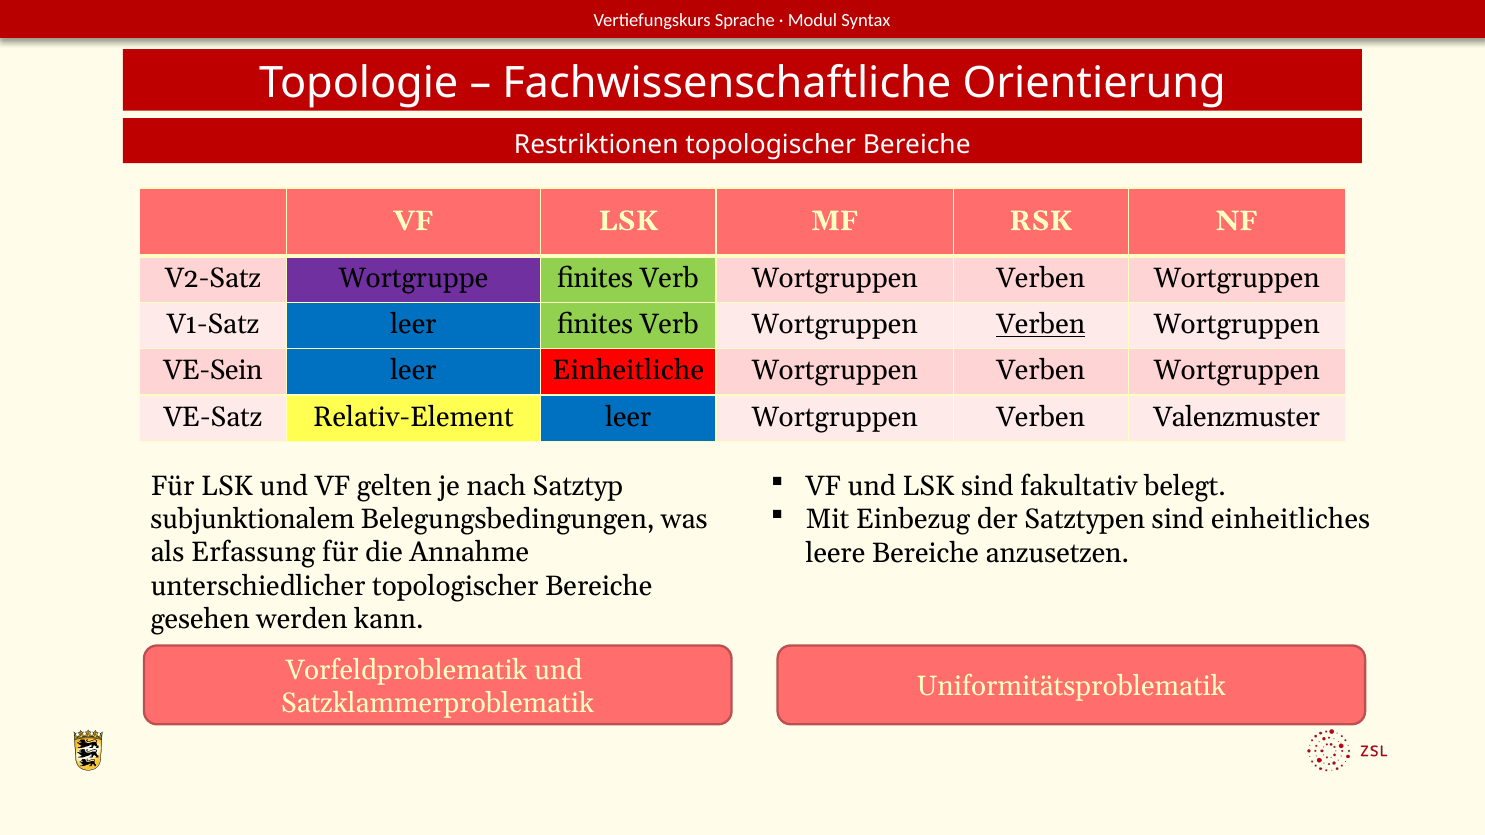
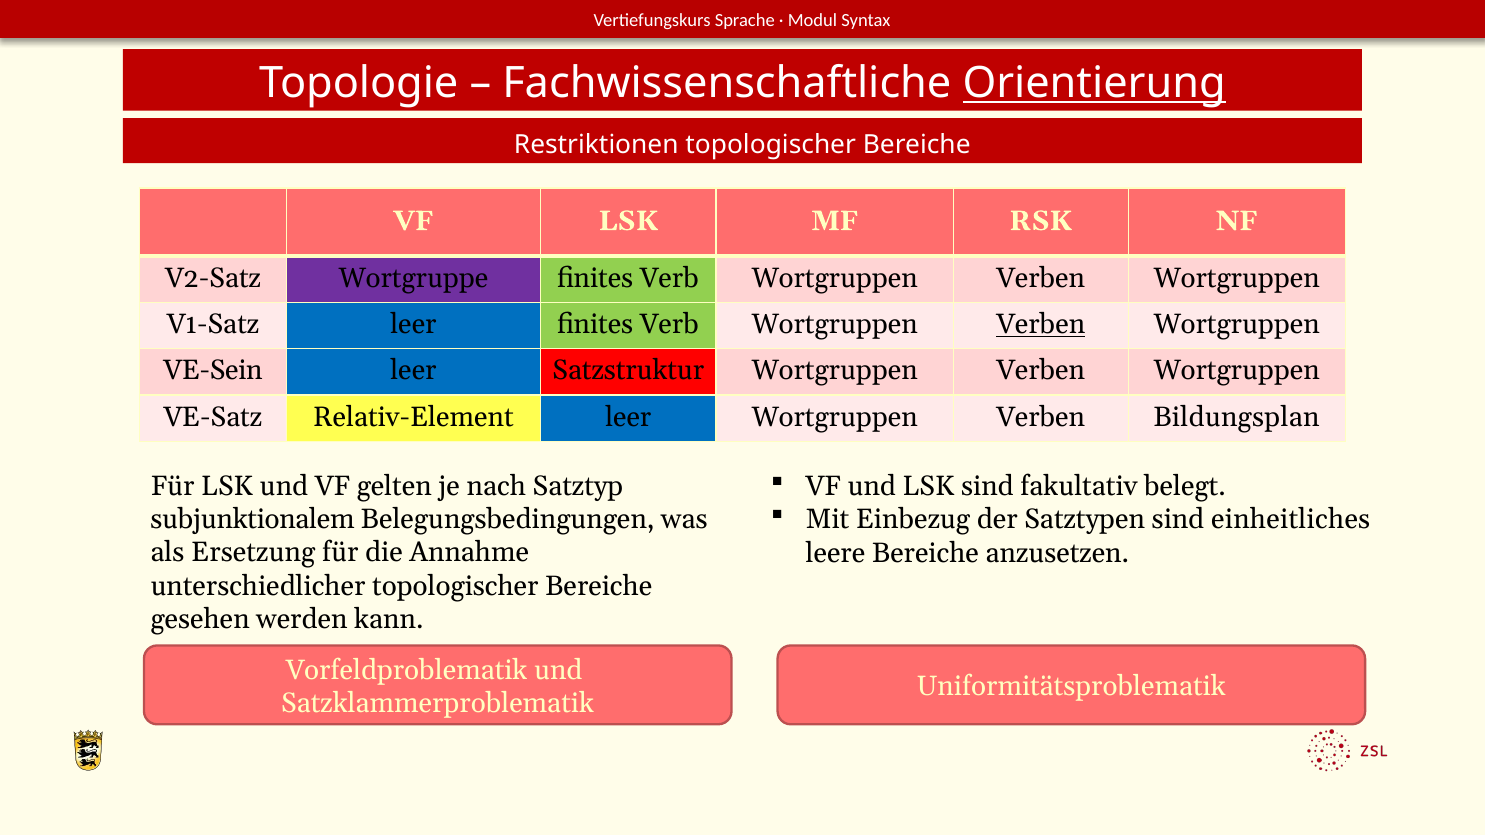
Orientierung underline: none -> present
Einheitliche: Einheitliche -> Satzstruktur
Valenzmuster: Valenzmuster -> Bildungsplan
Erfassung: Erfassung -> Ersetzung
